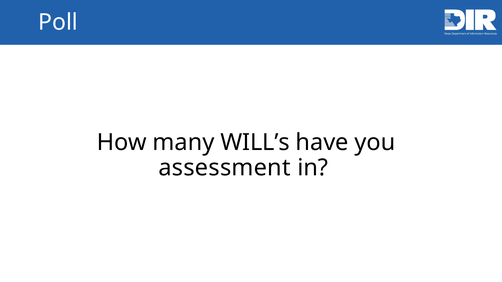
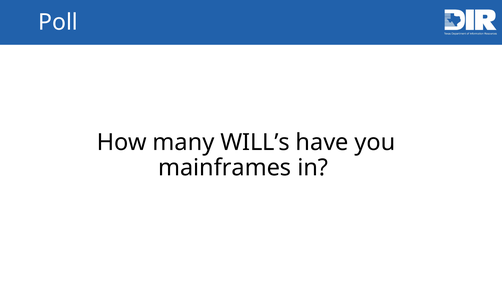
assessment: assessment -> mainframes
